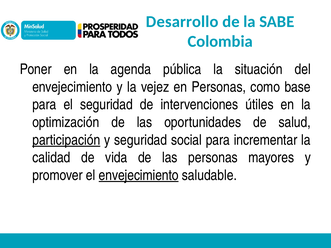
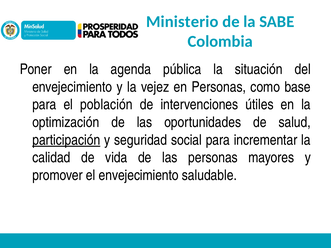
Desarrollo: Desarrollo -> Ministerio
el seguridad: seguridad -> población
envejecimiento at (139, 175) underline: present -> none
